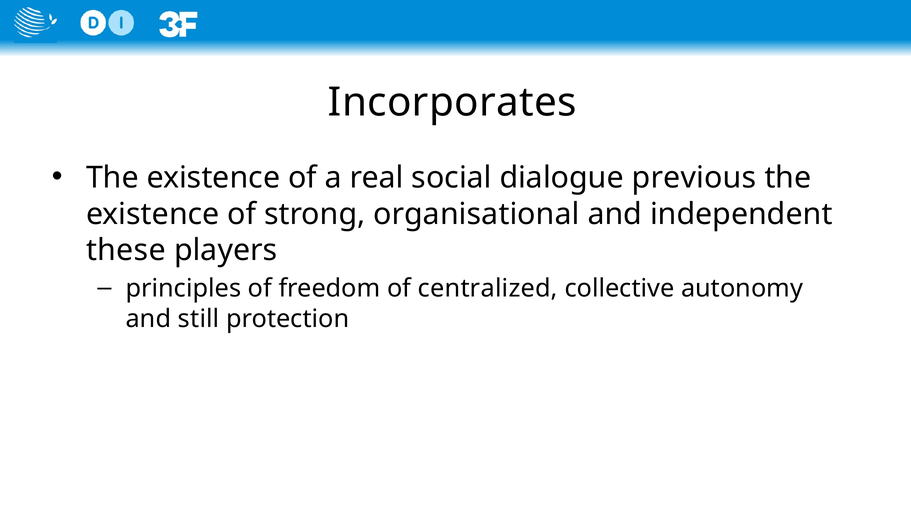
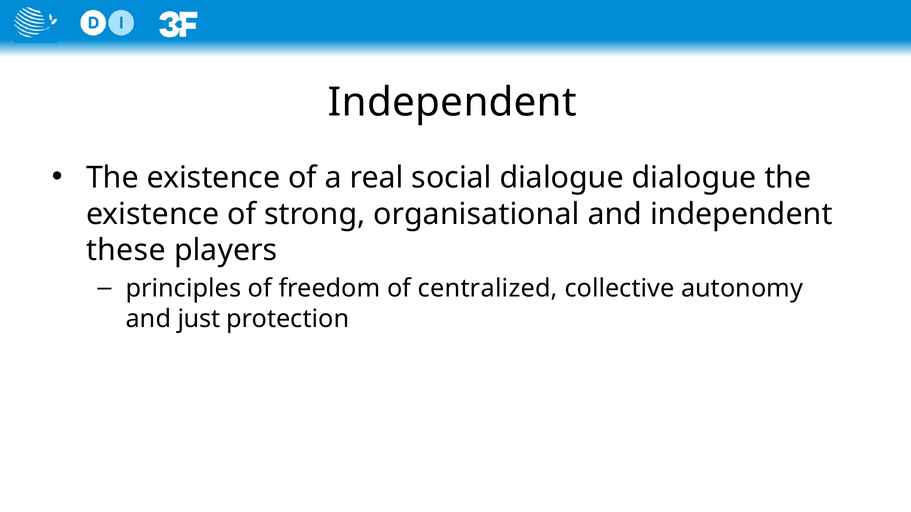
Incorporates at (452, 102): Incorporates -> Independent
dialogue previous: previous -> dialogue
still: still -> just
